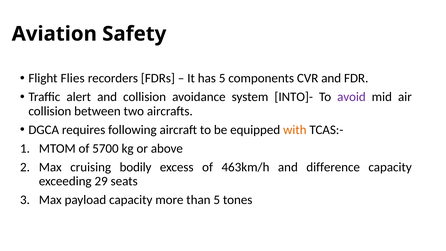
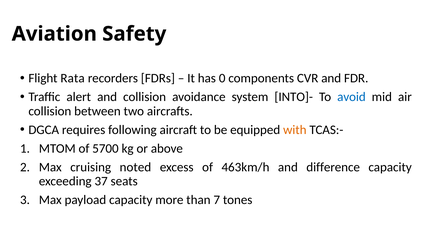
Flies: Flies -> Rata
has 5: 5 -> 0
avoid colour: purple -> blue
bodily: bodily -> noted
29: 29 -> 37
than 5: 5 -> 7
